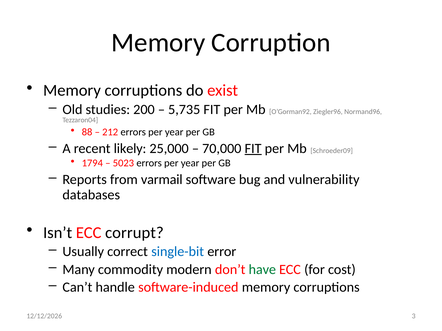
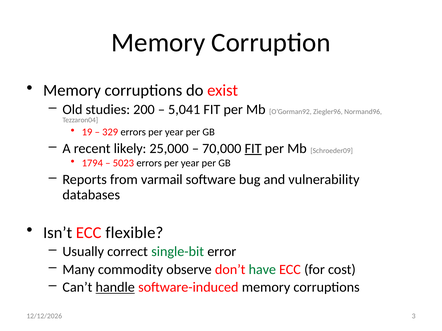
5,735: 5,735 -> 5,041
88: 88 -> 19
212: 212 -> 329
corrupt: corrupt -> flexible
single-bit colour: blue -> green
modern: modern -> observe
handle underline: none -> present
